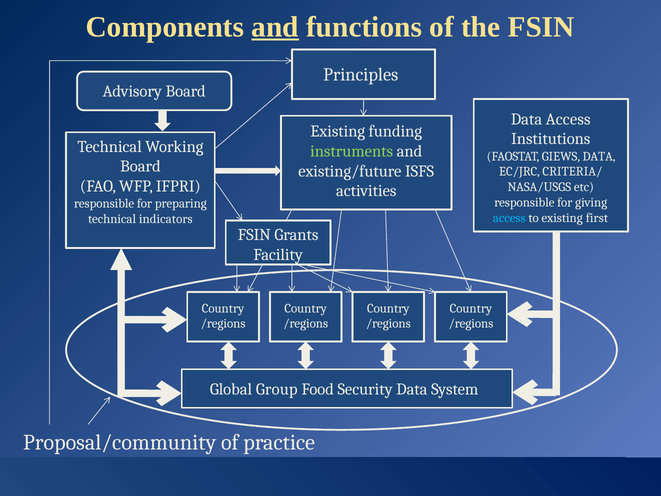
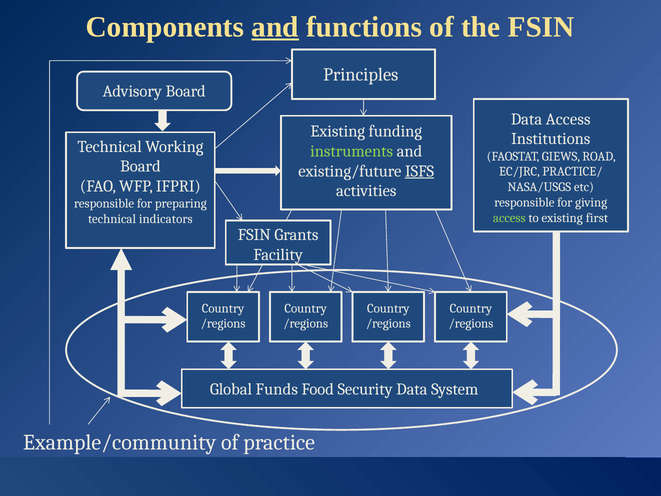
GIEWS DATA: DATA -> ROAD
ISFS underline: none -> present
CRITERIA/: CRITERIA/ -> PRACTICE/
access at (509, 218) colour: light blue -> light green
Group: Group -> Funds
Proposal/community: Proposal/community -> Example/community
